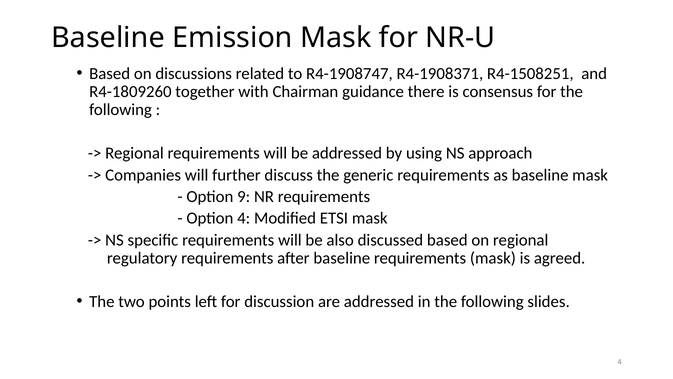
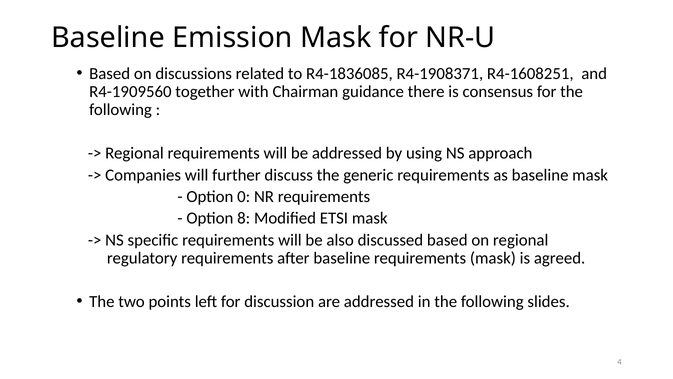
R4-1908747: R4-1908747 -> R4-1836085
R4-1508251: R4-1508251 -> R4-1608251
R4-1809260: R4-1809260 -> R4-1909560
9: 9 -> 0
Option 4: 4 -> 8
